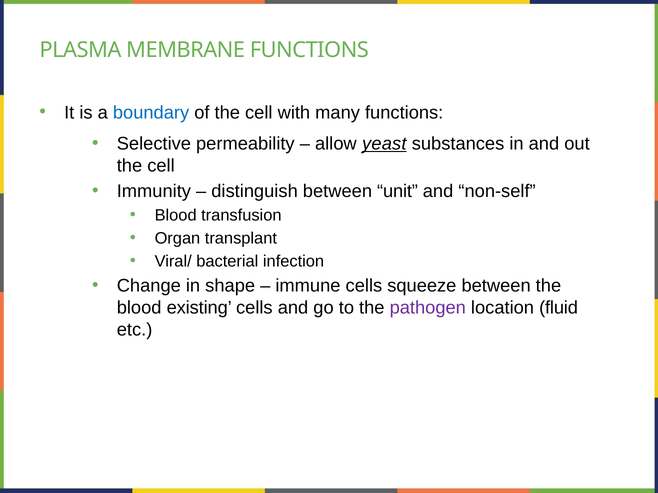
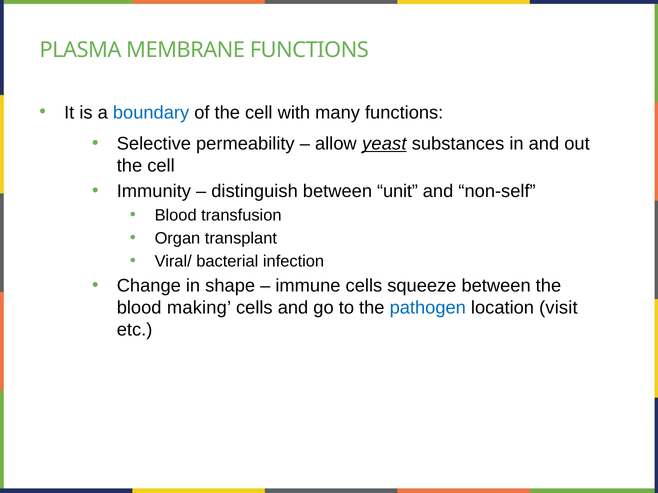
existing: existing -> making
pathogen colour: purple -> blue
fluid: fluid -> visit
